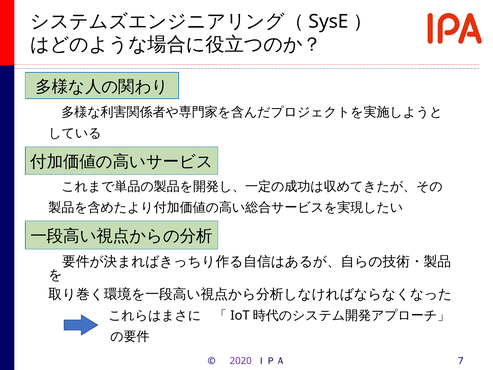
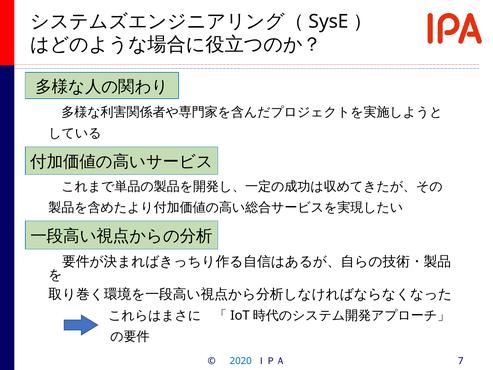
2020 colour: purple -> blue
